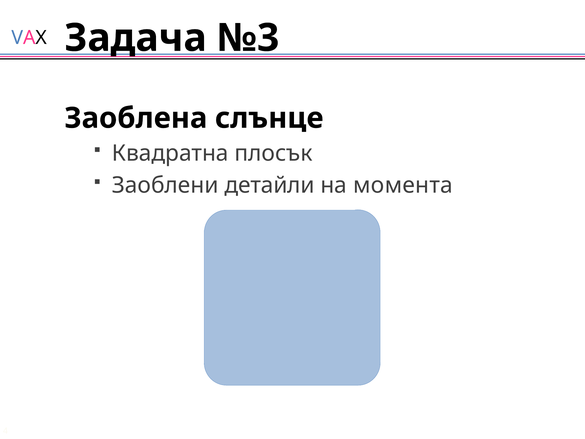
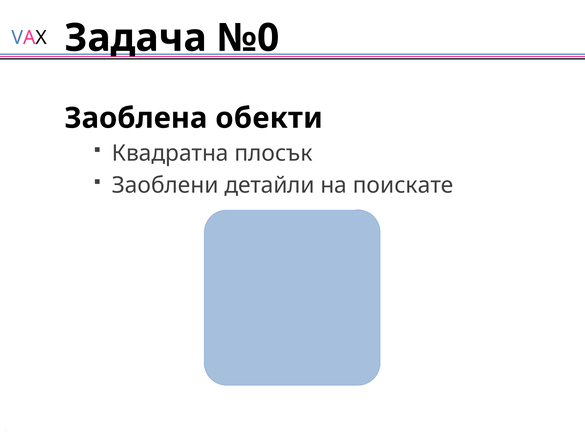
№3: №3 -> №0
слънце: слънце -> обекти
момента: момента -> поискате
